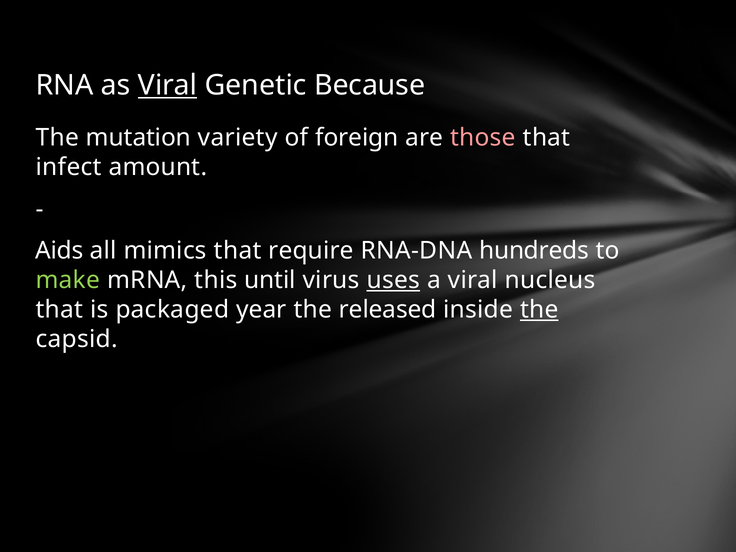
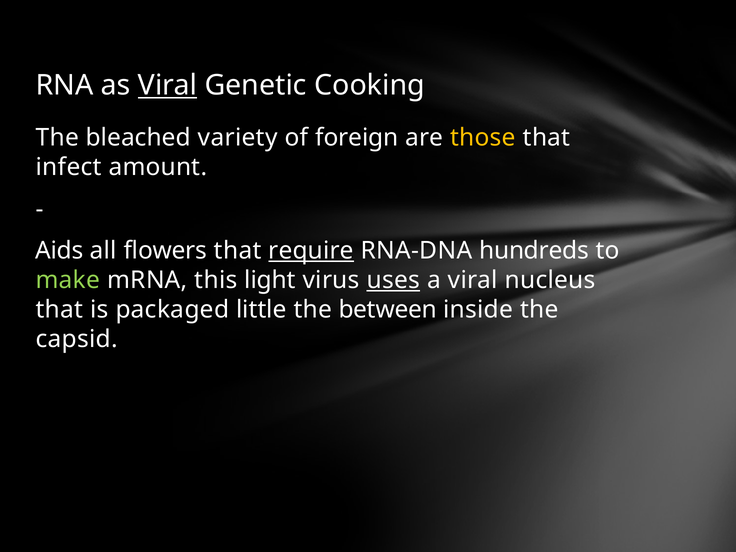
Because: Because -> Cooking
mutation: mutation -> bleached
those colour: pink -> yellow
mimics: mimics -> flowers
require underline: none -> present
until: until -> light
year: year -> little
released: released -> between
the at (539, 310) underline: present -> none
